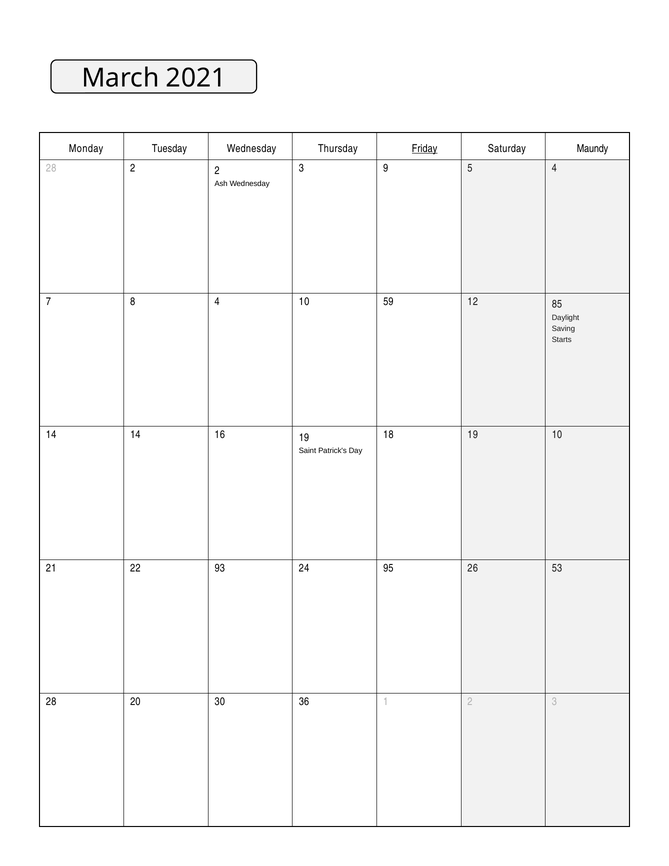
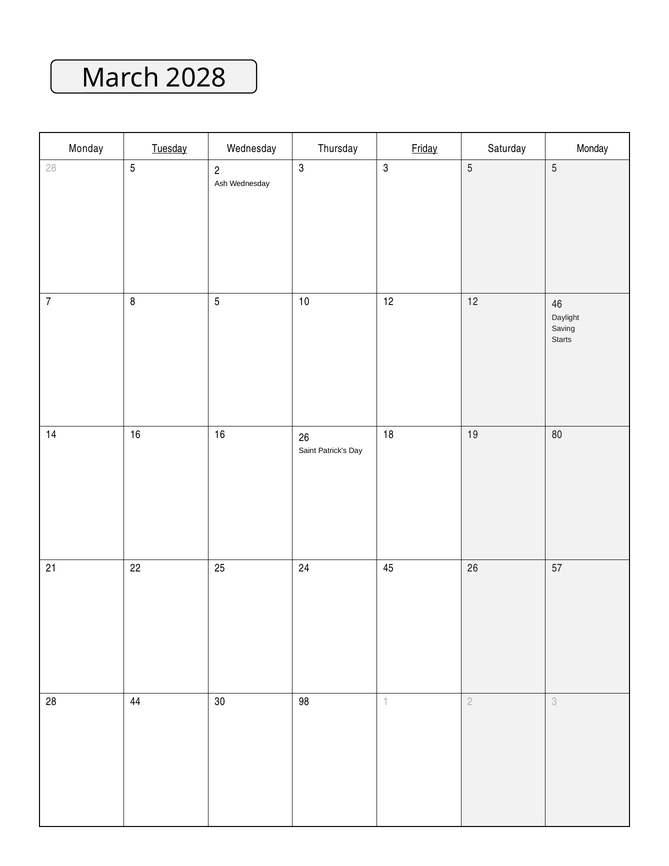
2021: 2021 -> 2028
Tuesday underline: none -> present
Saturday Maundy: Maundy -> Monday
28 2: 2 -> 5
3 9: 9 -> 3
5 4: 4 -> 5
8 4: 4 -> 5
10 59: 59 -> 12
85: 85 -> 46
14 14: 14 -> 16
16 19: 19 -> 26
19 10: 10 -> 80
93: 93 -> 25
95: 95 -> 45
53: 53 -> 57
20: 20 -> 44
36: 36 -> 98
